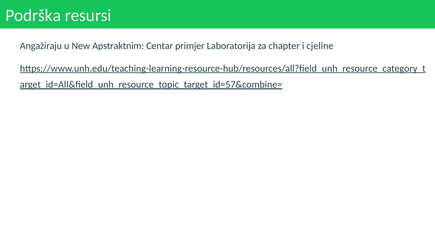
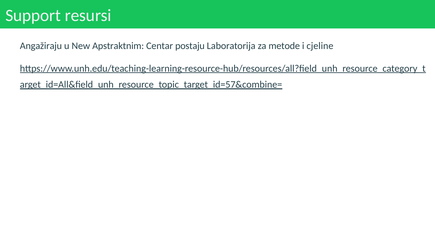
Podrška: Podrška -> Support
primjer: primjer -> postaju
chapter: chapter -> metode
